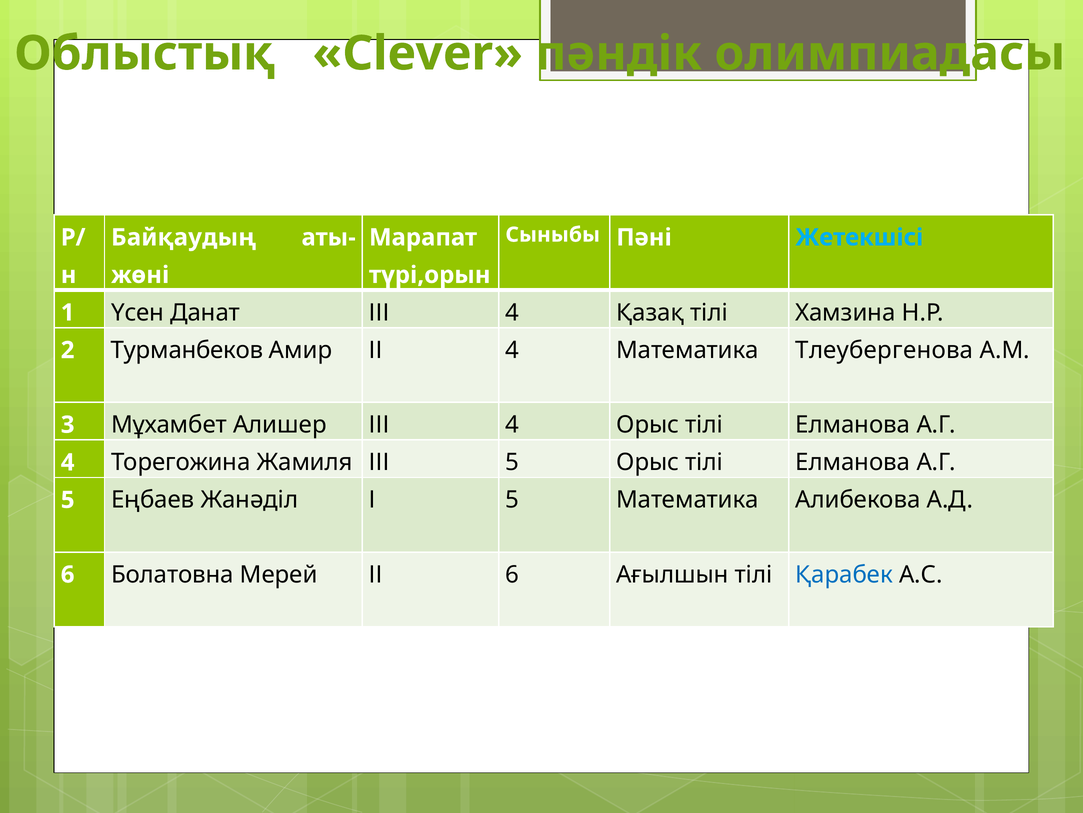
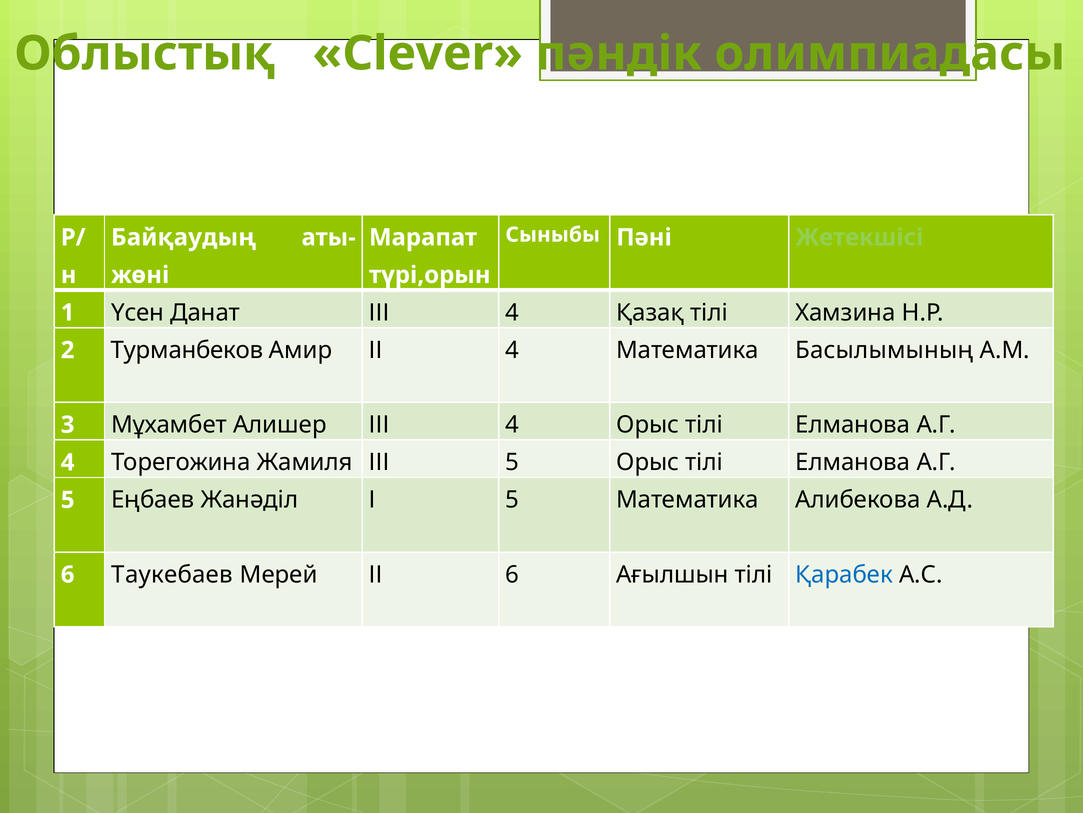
Жетекшісі colour: light blue -> light green
Тлеубергенова: Тлеубергенова -> Басылымының
Болатовна: Болатовна -> Таукебаев
